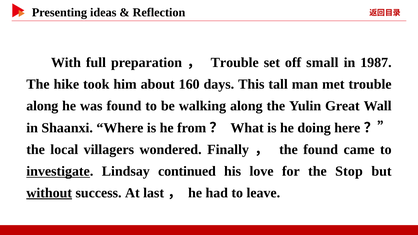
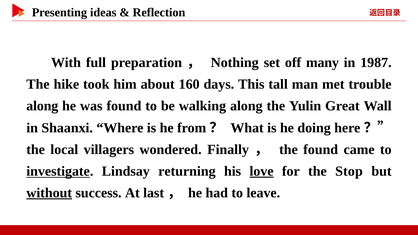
Trouble at (235, 63): Trouble -> Nothing
small: small -> many
continued: continued -> returning
love underline: none -> present
